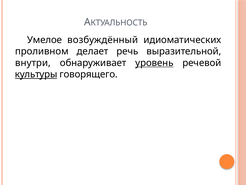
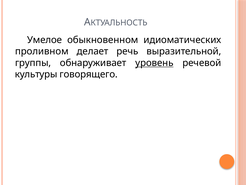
возбуждённый: возбуждённый -> обыкновенном
внутри: внутри -> группы
культуры underline: present -> none
